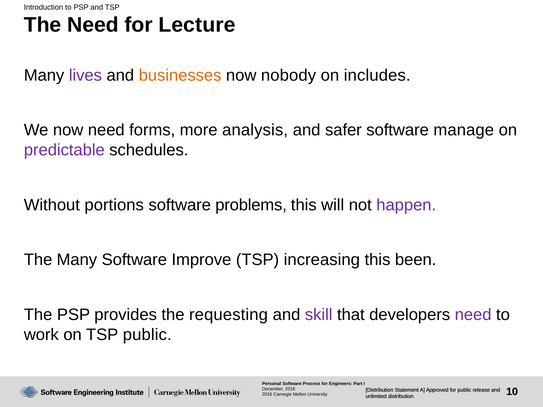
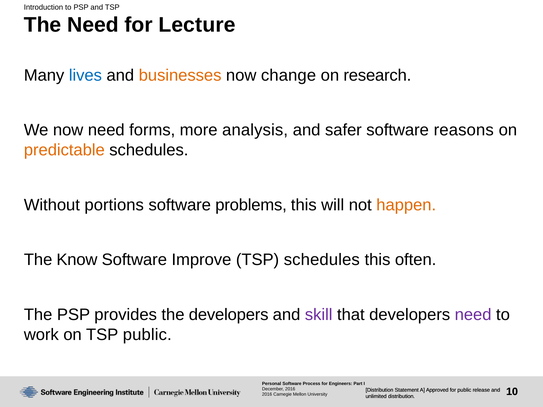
lives colour: purple -> blue
nobody: nobody -> change
includes: includes -> research
manage: manage -> reasons
predictable colour: purple -> orange
happen colour: purple -> orange
The Many: Many -> Know
TSP increasing: increasing -> schedules
been: been -> often
the requesting: requesting -> developers
